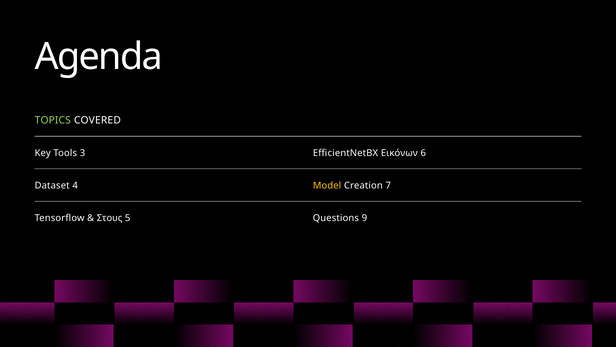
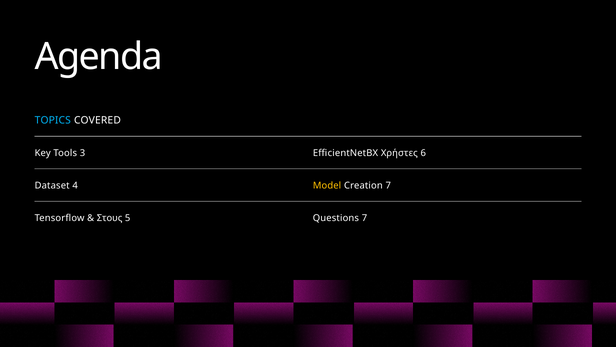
TOPICS colour: light green -> light blue
Εικόνων: Εικόνων -> Χρήστες
Questions 9: 9 -> 7
